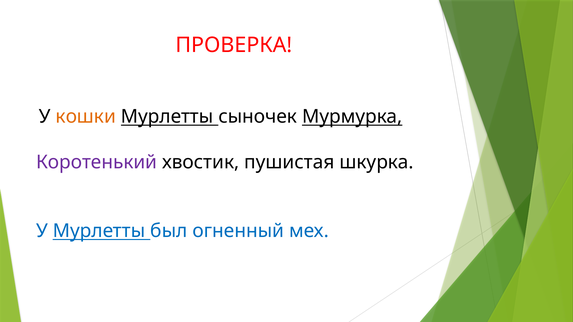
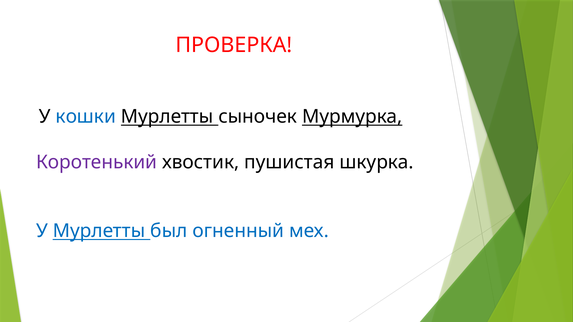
кошки colour: orange -> blue
